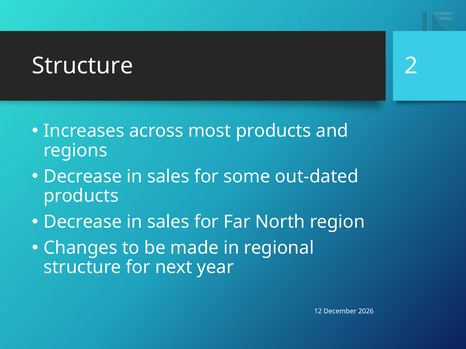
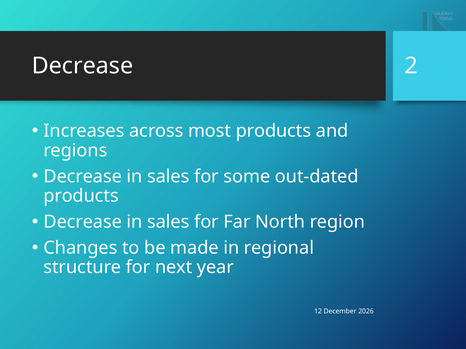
Structure at (83, 66): Structure -> Decrease
